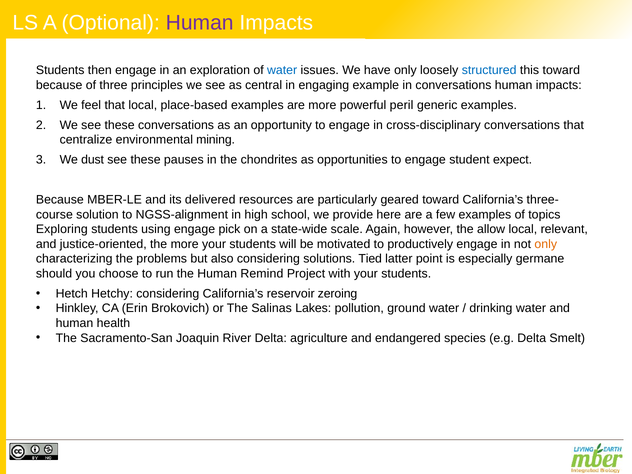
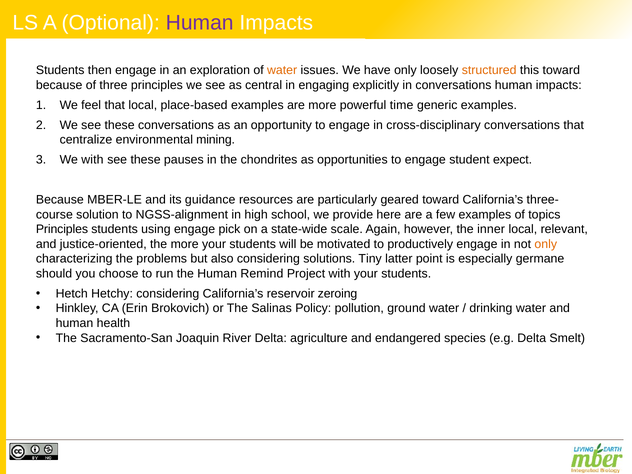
water at (282, 70) colour: blue -> orange
structured colour: blue -> orange
example: example -> explicitly
peril: peril -> time
We dust: dust -> with
delivered: delivered -> guidance
Exploring at (62, 229): Exploring -> Principles
allow: allow -> inner
Tied: Tied -> Tiny
Lakes: Lakes -> Policy
